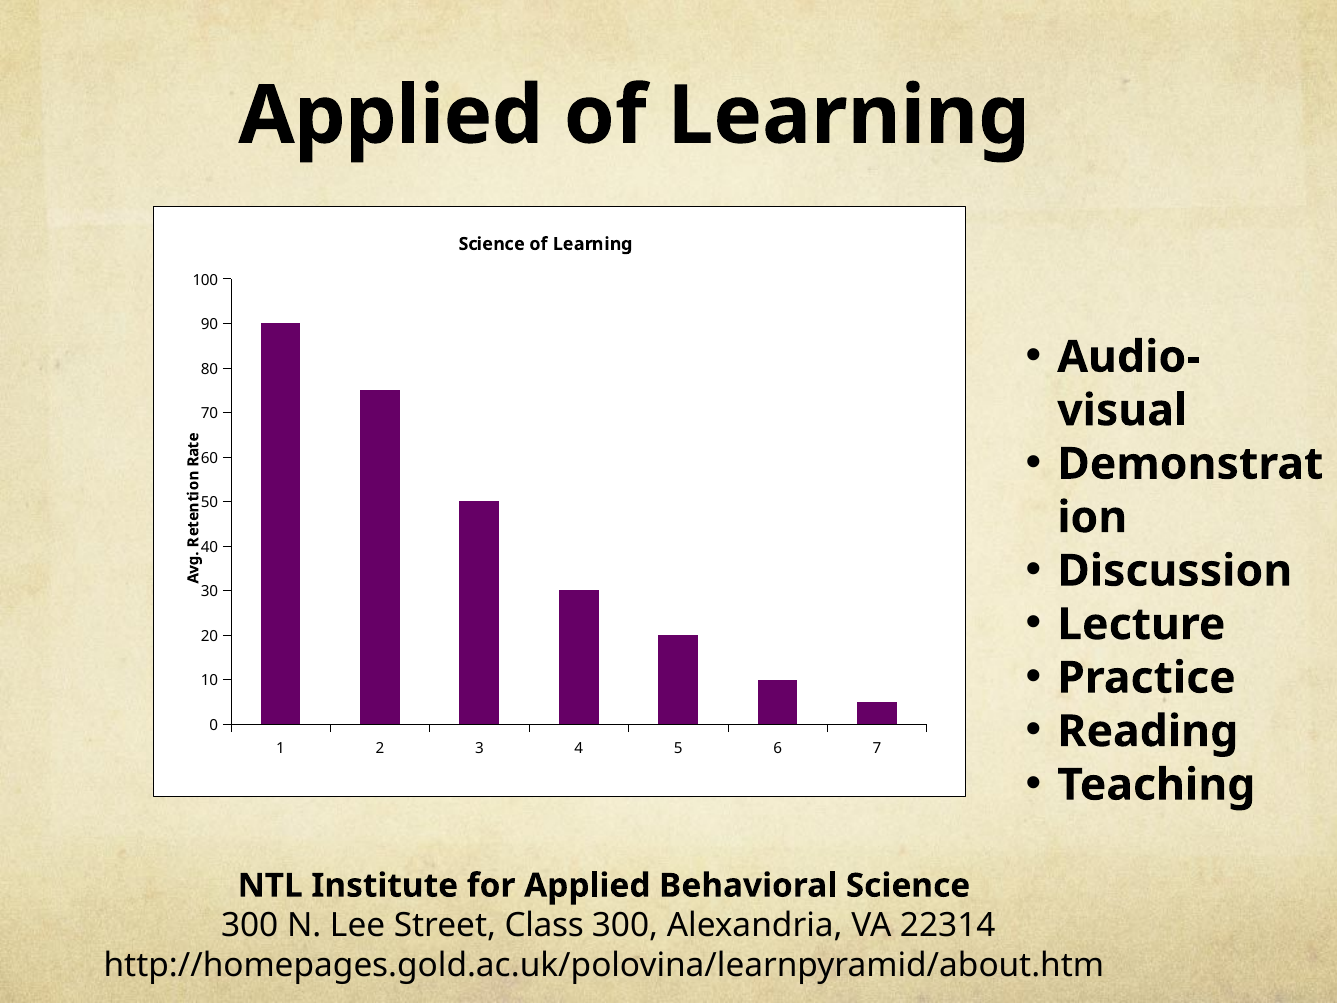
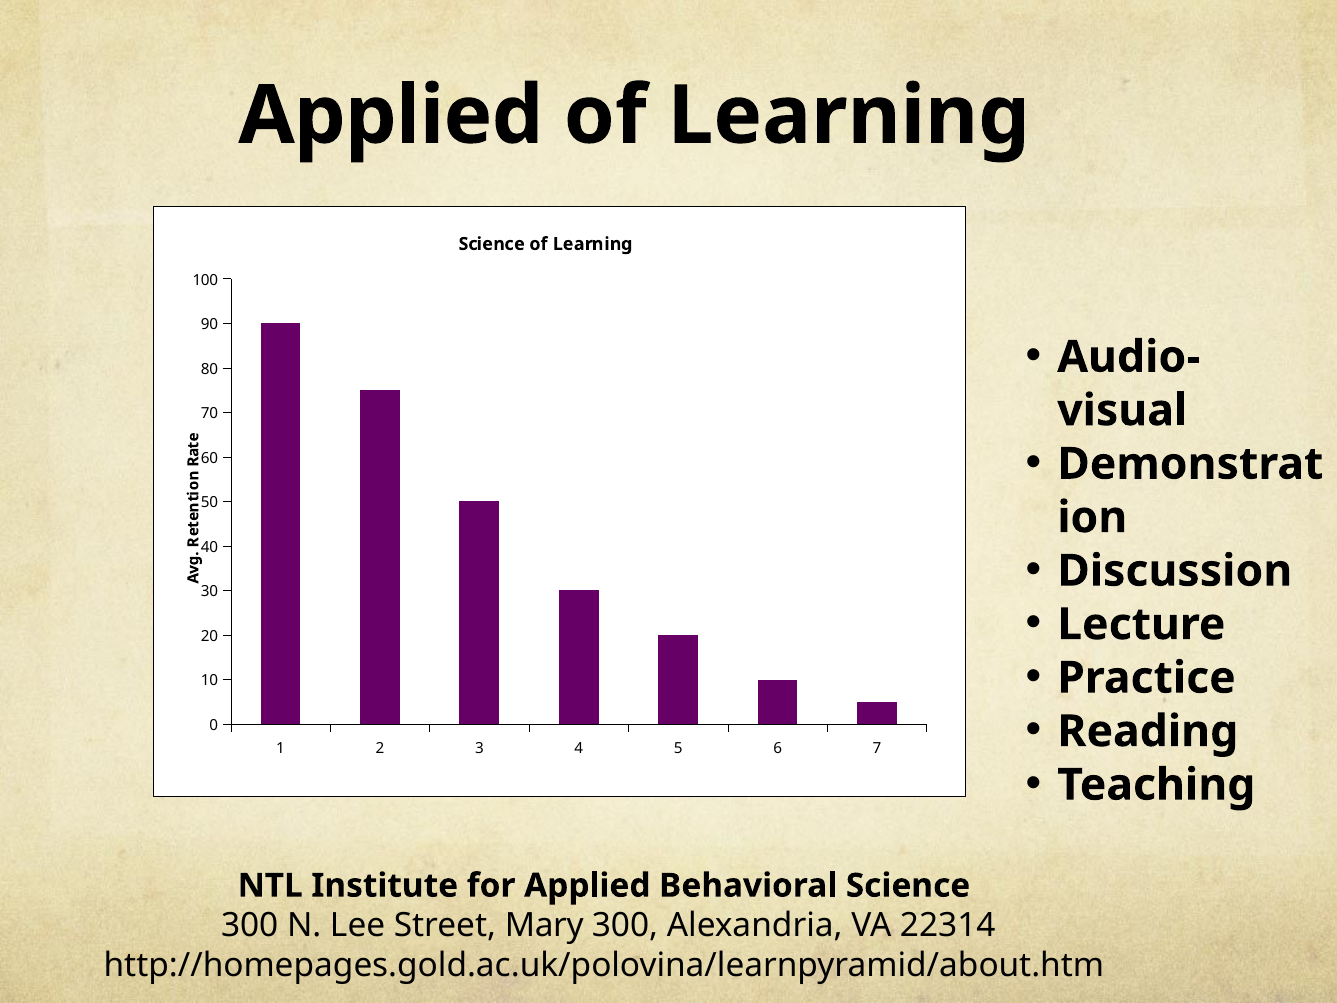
Class: Class -> Mary
